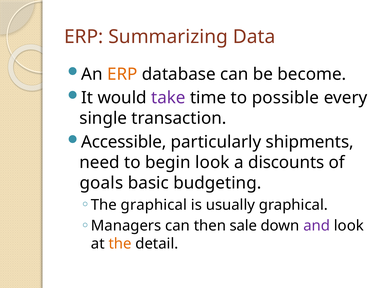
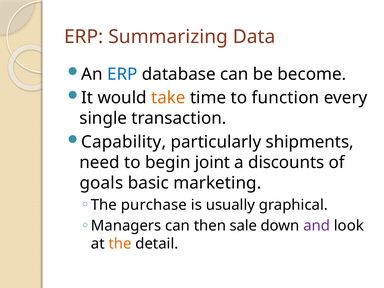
ERP at (122, 74) colour: orange -> blue
take colour: purple -> orange
possible: possible -> function
Accessible: Accessible -> Capability
begin look: look -> joint
budgeting: budgeting -> marketing
The graphical: graphical -> purchase
